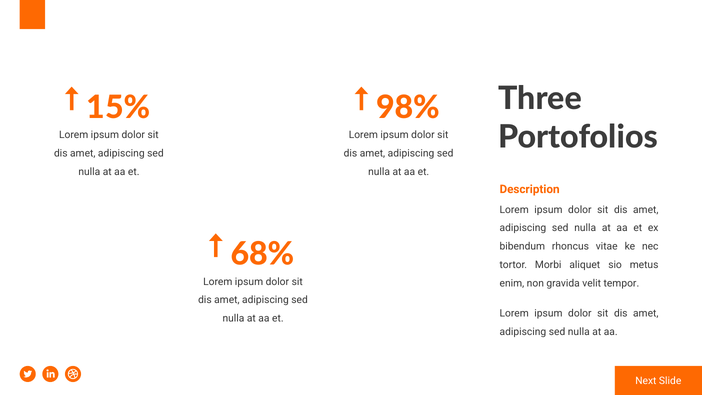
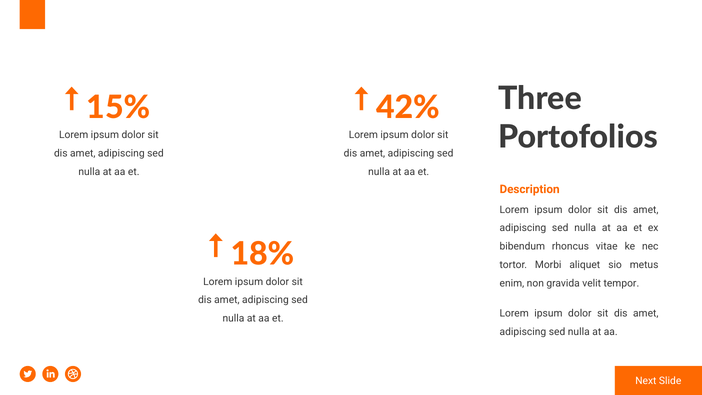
98%: 98% -> 42%
68%: 68% -> 18%
